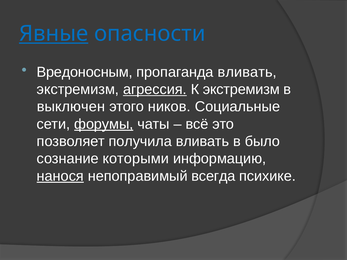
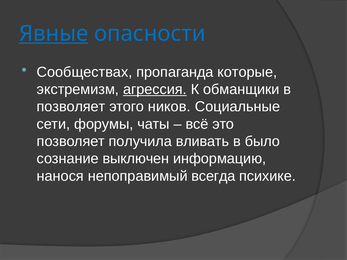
Вредоносным: Вредоносным -> Сообществах
пропаганда вливать: вливать -> которые
К экстремизм: экстремизм -> обманщики
выключен at (71, 107): выключен -> позволяет
форумы underline: present -> none
которыми: которыми -> выключен
нанося underline: present -> none
